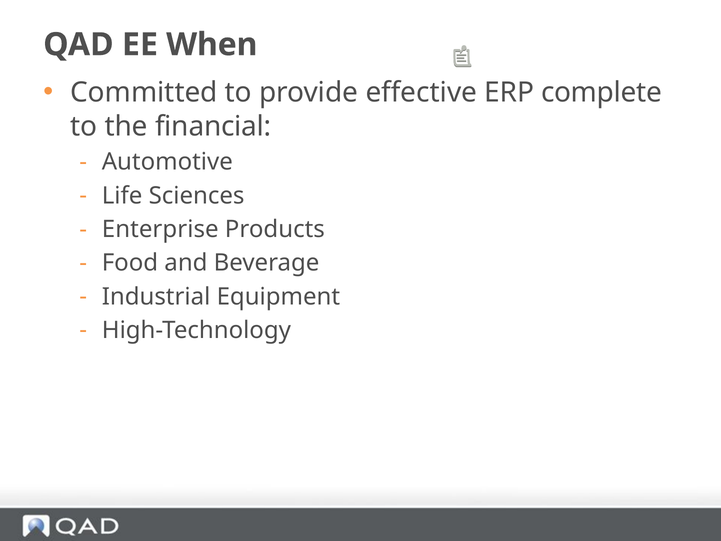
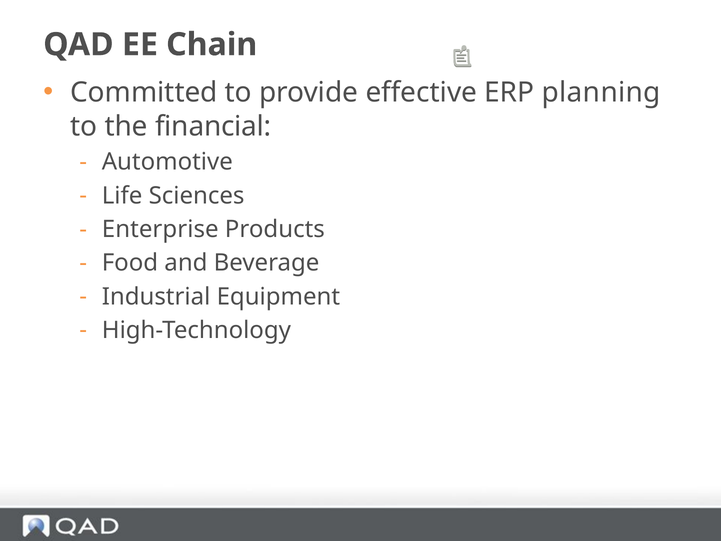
When: When -> Chain
complete: complete -> planning
